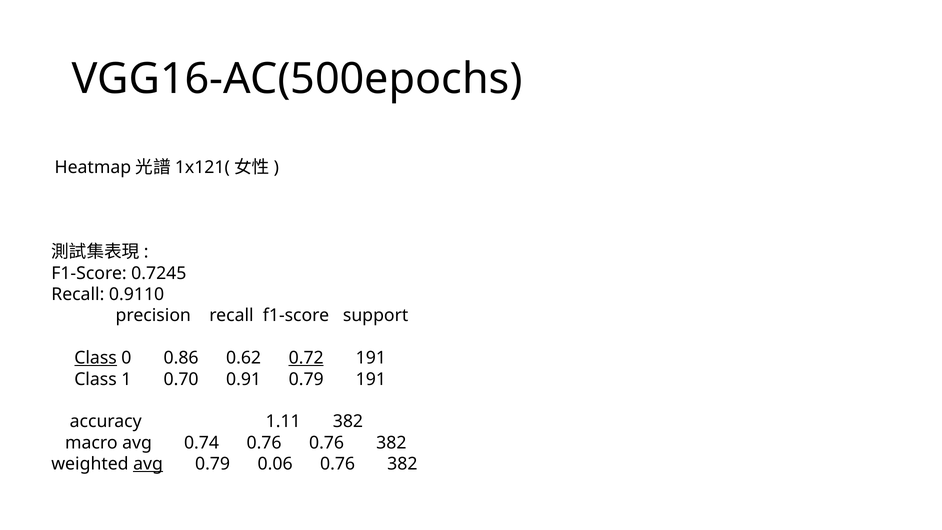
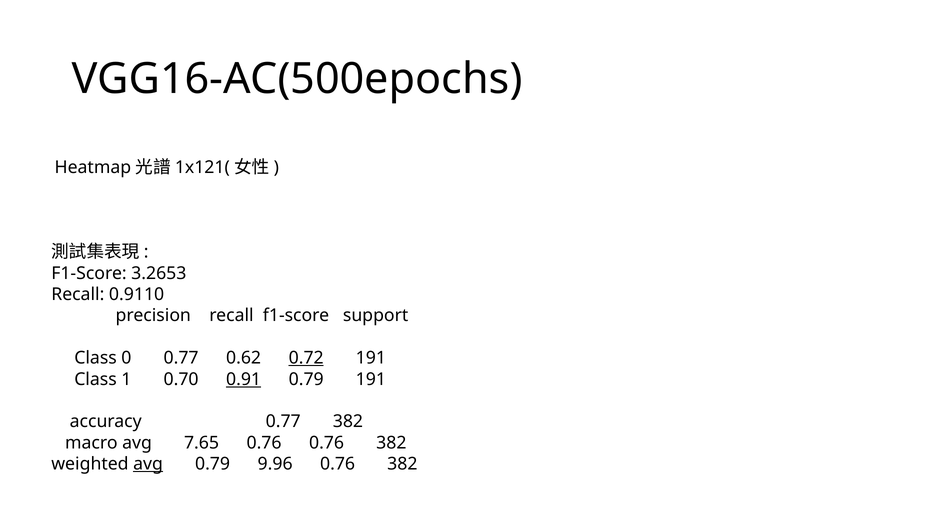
0.7245: 0.7245 -> 3.2653
Class at (96, 358) underline: present -> none
0 0.86: 0.86 -> 0.77
0.91 underline: none -> present
accuracy 1.11: 1.11 -> 0.77
0.74: 0.74 -> 7.65
0.06: 0.06 -> 9.96
